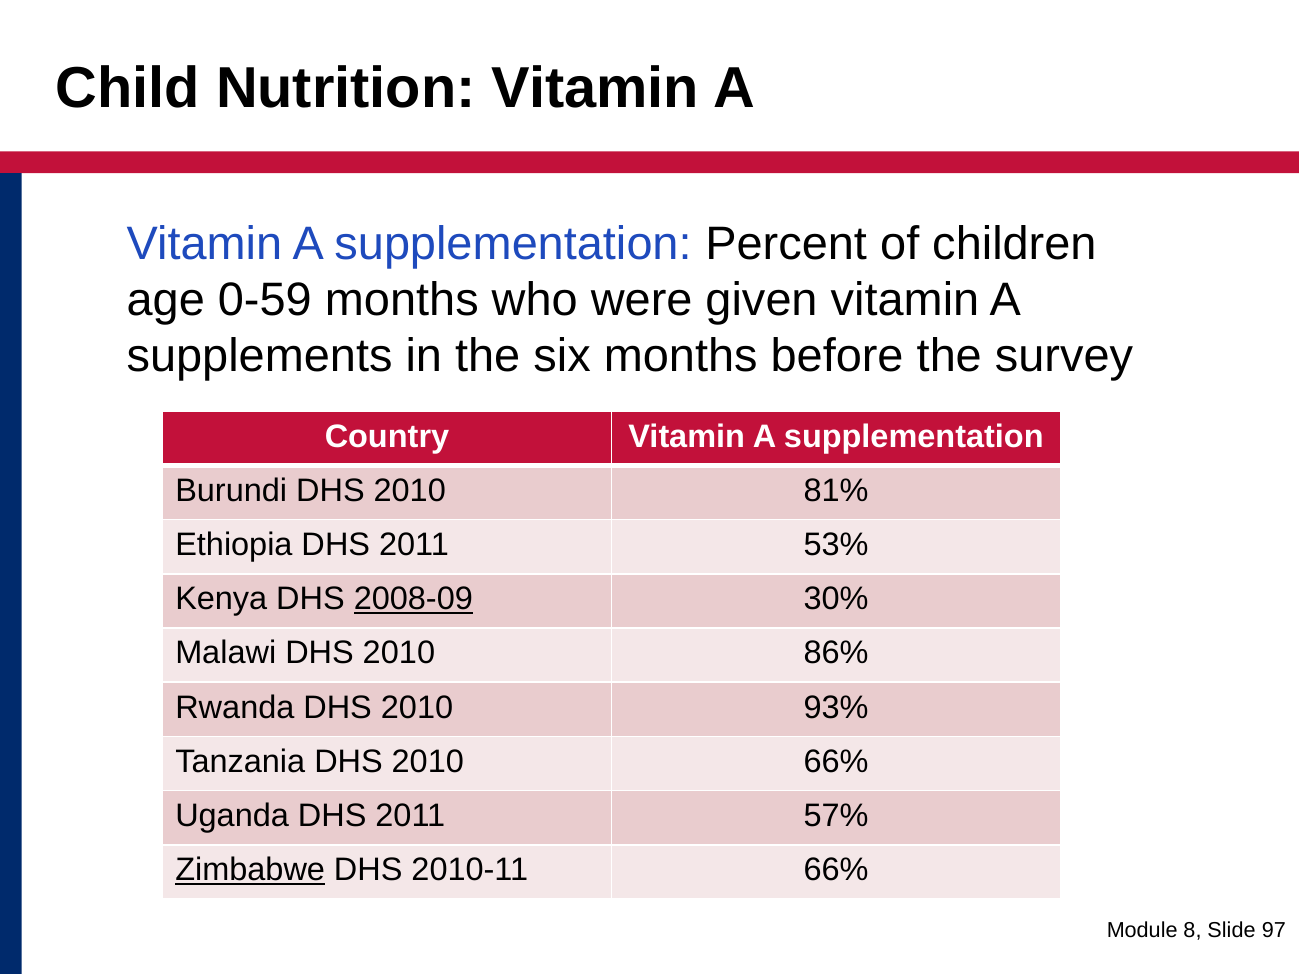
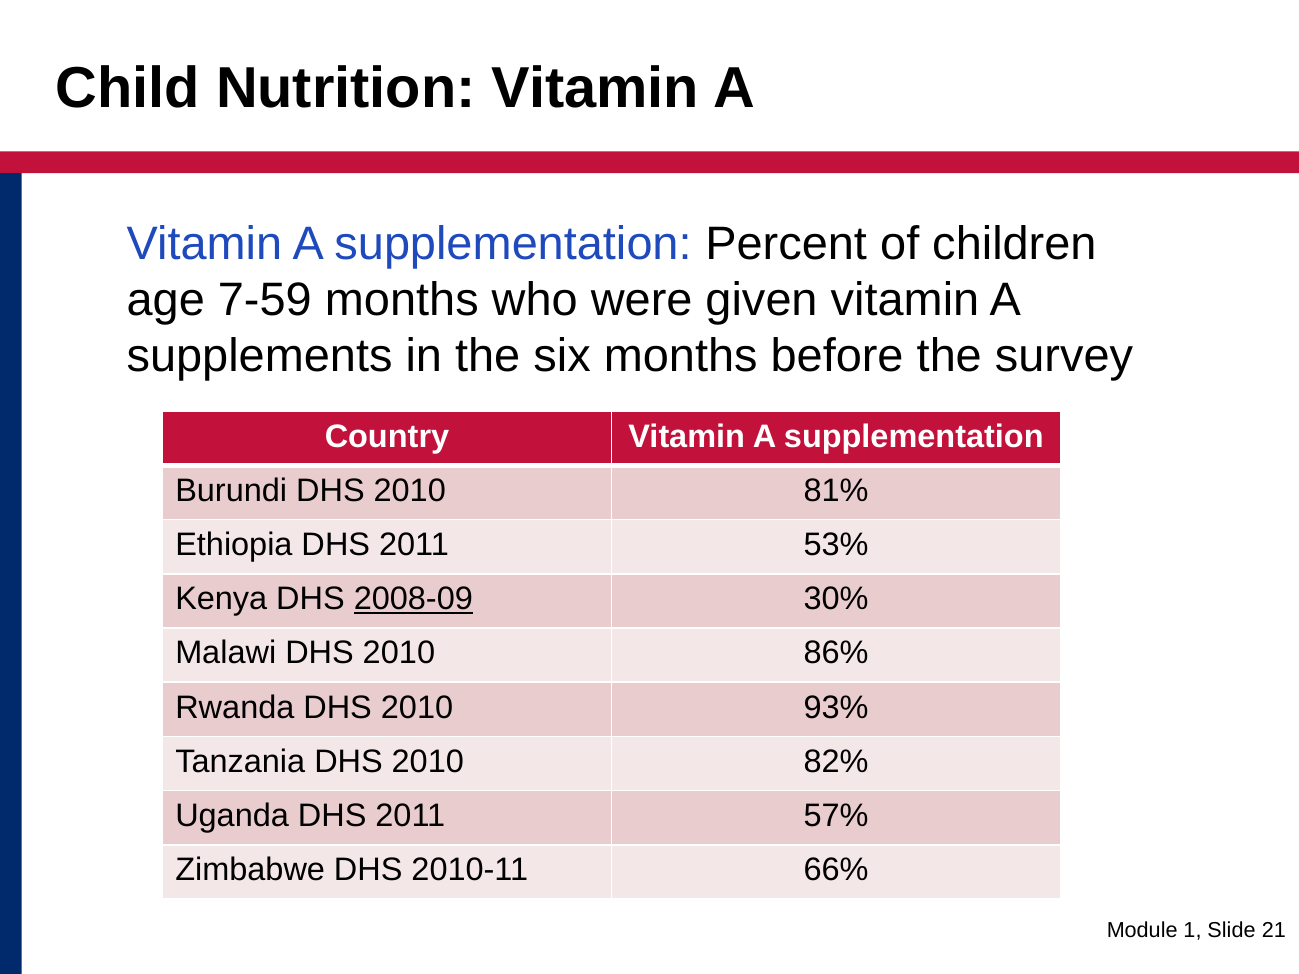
0-59: 0-59 -> 7-59
2010 66%: 66% -> 82%
Zimbabwe underline: present -> none
8: 8 -> 1
97: 97 -> 21
